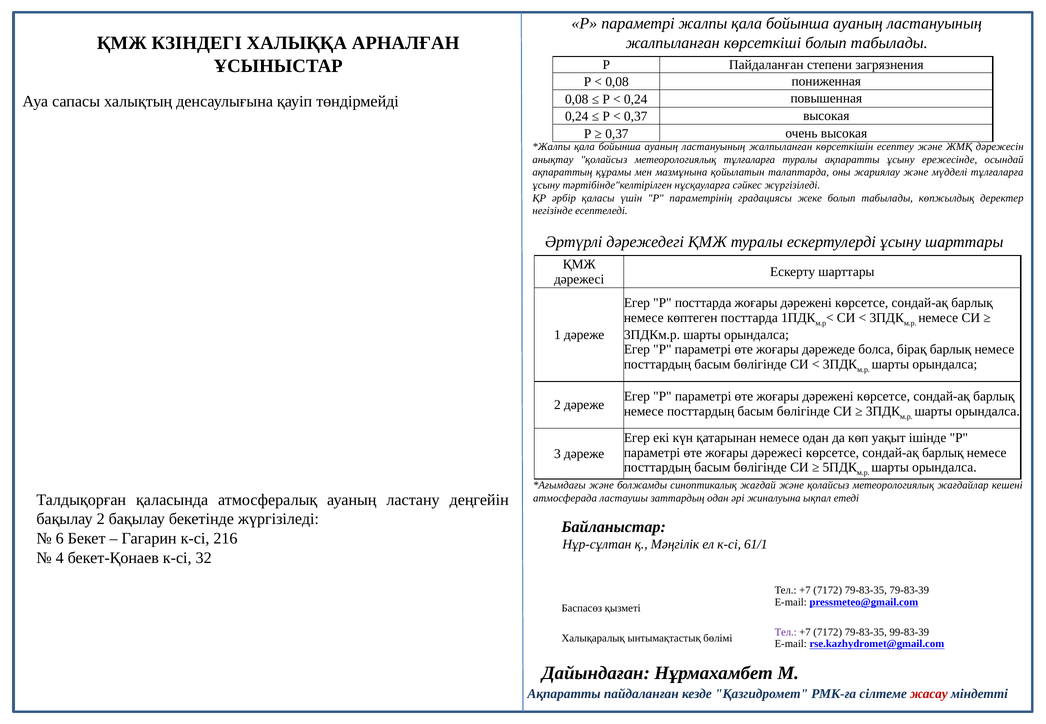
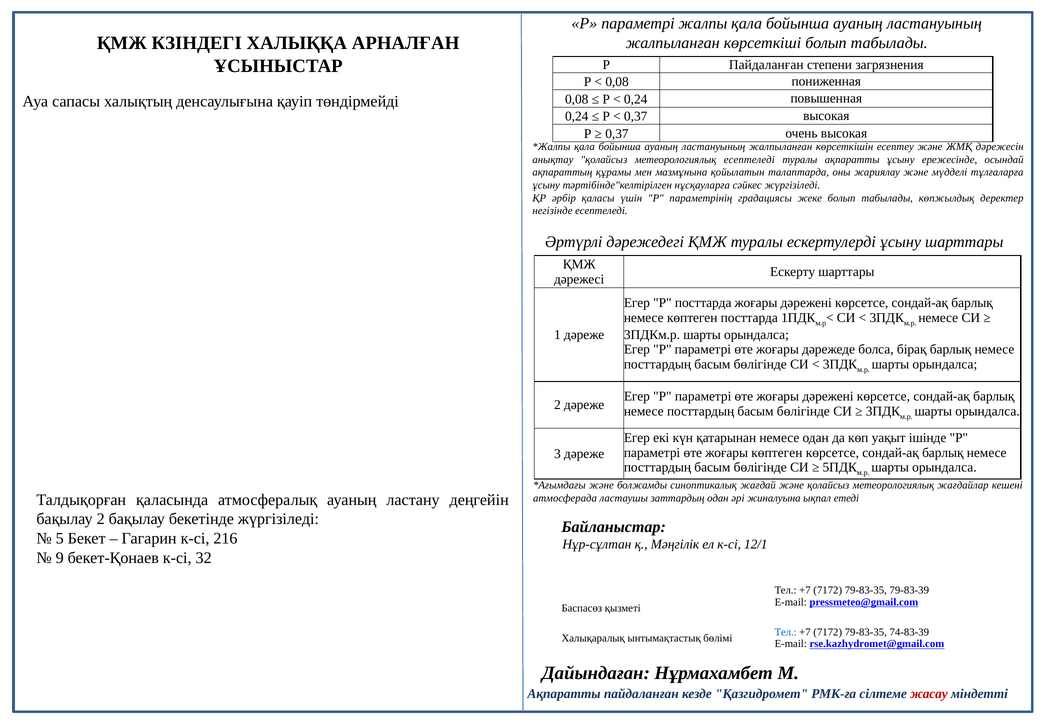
метеорологиялық тұлғаларға: тұлғаларға -> есептеледі
жоғары дәрежесі: дәрежесі -> көптеген
6: 6 -> 5
61/1: 61/1 -> 12/1
4: 4 -> 9
Тел at (786, 632) colour: purple -> blue
99-83-39: 99-83-39 -> 74-83-39
